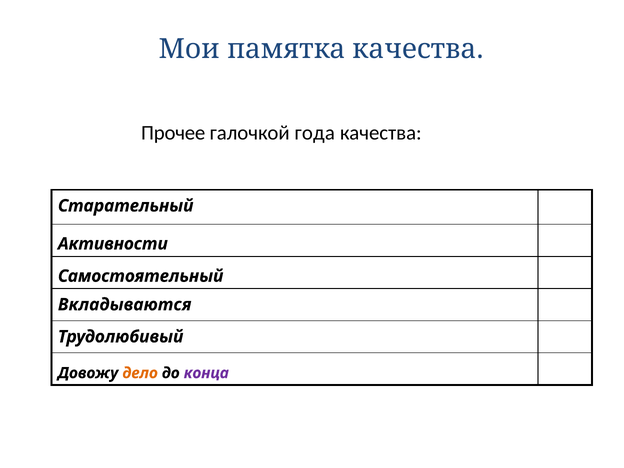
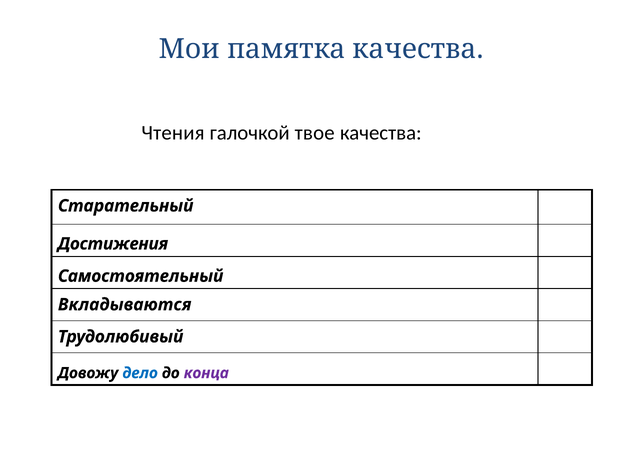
Прочее: Прочее -> Чтения
года: года -> твое
Активности: Активности -> Достижения
дело colour: orange -> blue
